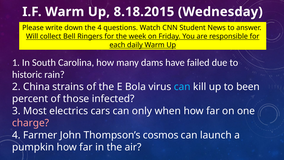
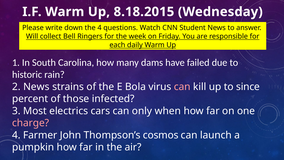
2 China: China -> News
can at (182, 87) colour: light blue -> pink
been: been -> since
